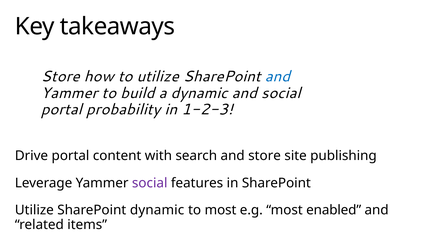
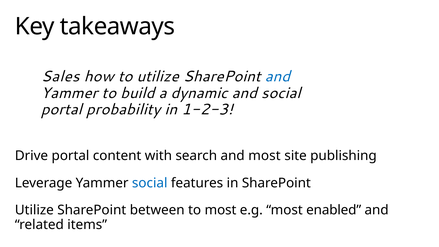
Store at (60, 77): Store -> Sales
and store: store -> most
social at (150, 183) colour: purple -> blue
SharePoint dynamic: dynamic -> between
